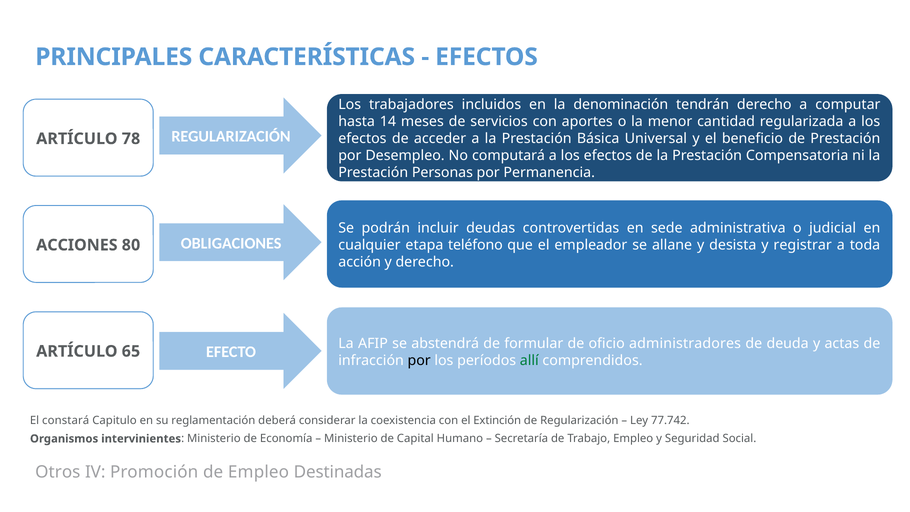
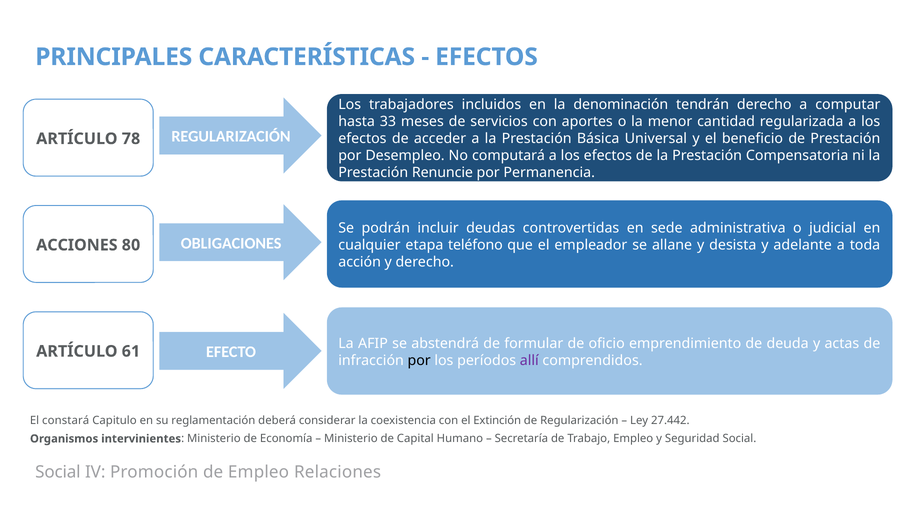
14: 14 -> 33
Personas: Personas -> Renuncie
registrar: registrar -> adelante
administradores: administradores -> emprendimiento
65: 65 -> 61
allí colour: green -> purple
77.742: 77.742 -> 27.442
Otros at (58, 472): Otros -> Social
Destinadas: Destinadas -> Relaciones
